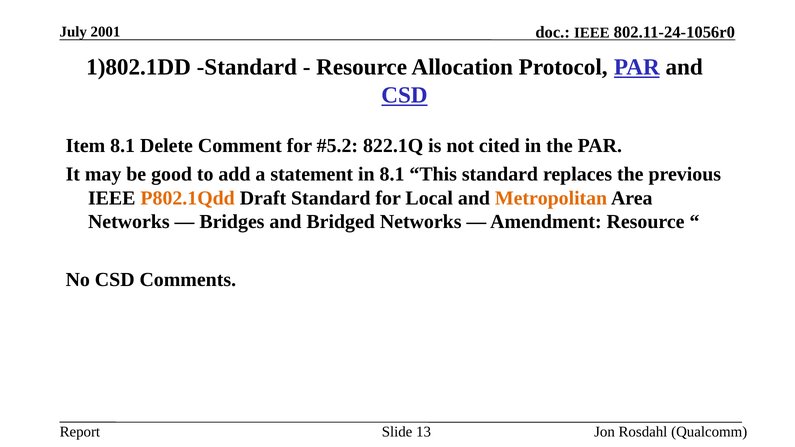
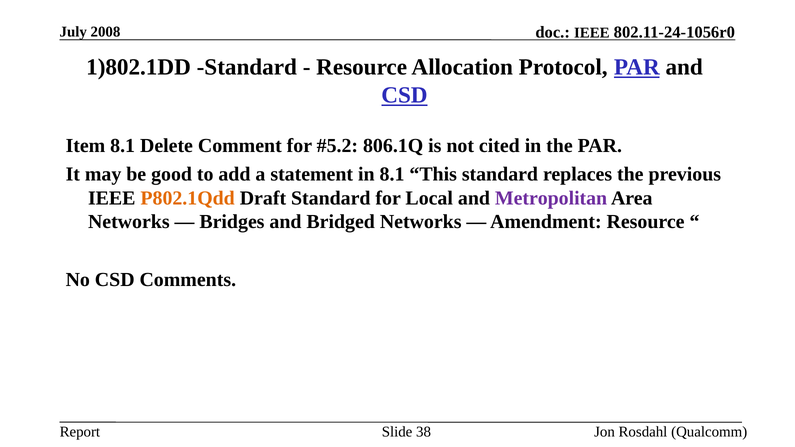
2001: 2001 -> 2008
822.1Q: 822.1Q -> 806.1Q
Metropolitan colour: orange -> purple
13: 13 -> 38
